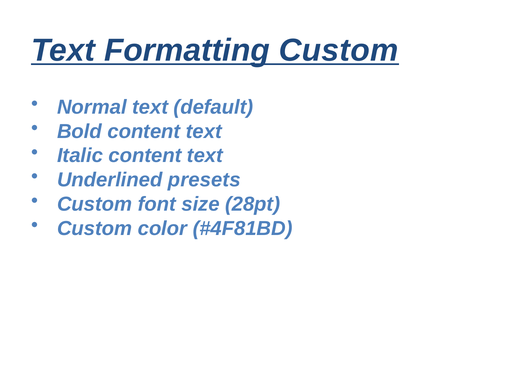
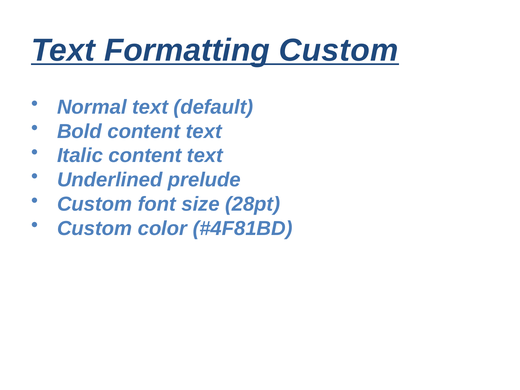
presets: presets -> prelude
